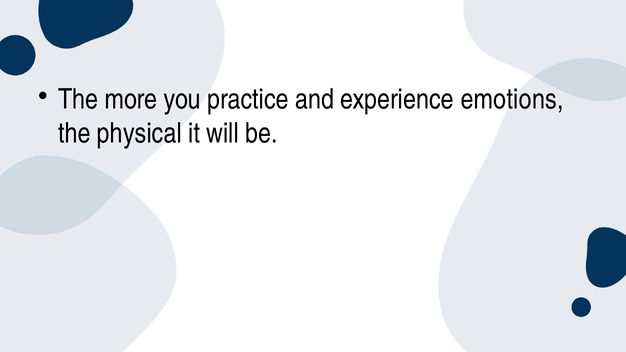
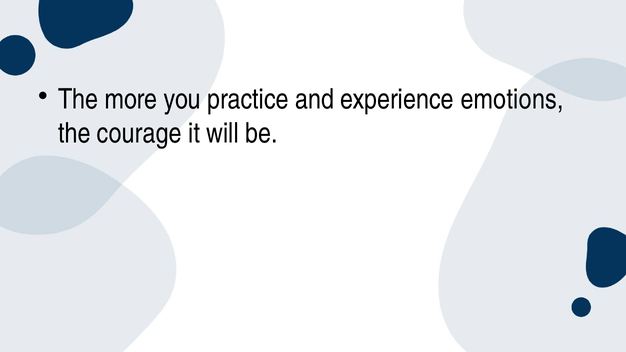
physical: physical -> courage
